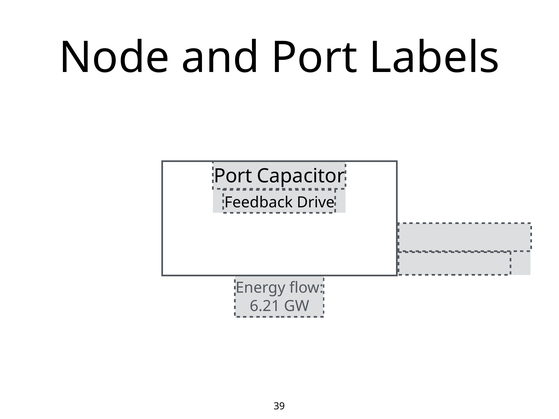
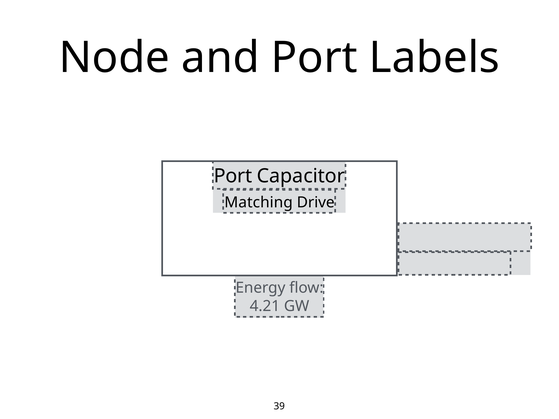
Feedback: Feedback -> Matching
6.21: 6.21 -> 4.21
